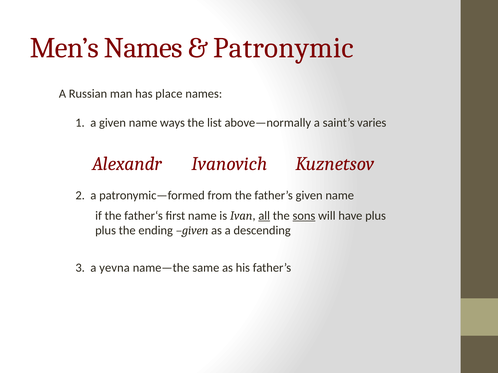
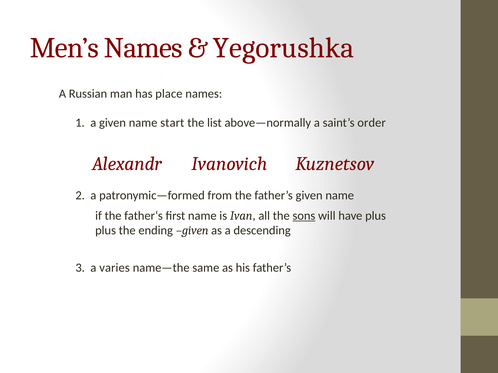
Patronymic: Patronymic -> Yegorushka
ways: ways -> start
varies: varies -> order
all underline: present -> none
yevna: yevna -> varies
